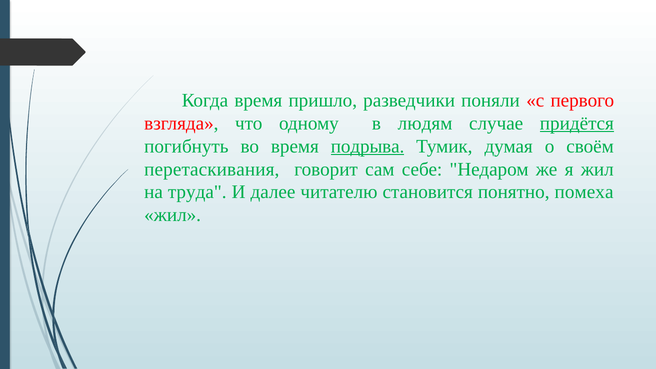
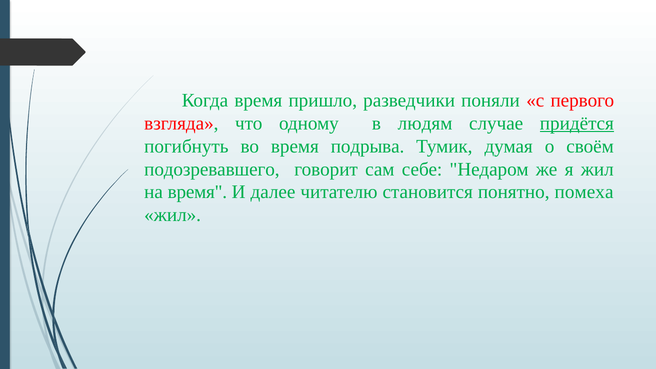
подрыва underline: present -> none
перетаскивания: перетаскивания -> подозревавшего
на труда: труда -> время
